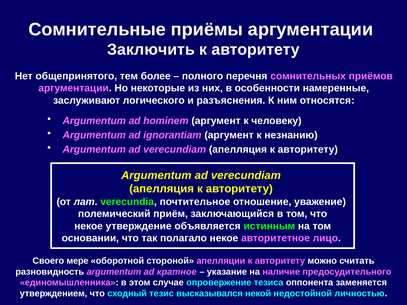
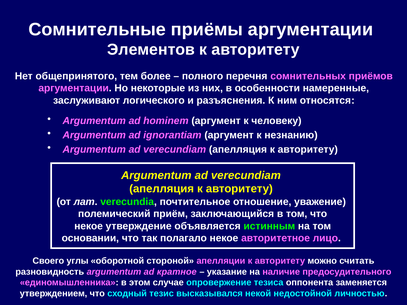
Заключить: Заключить -> Элементов
мере: мере -> углы
